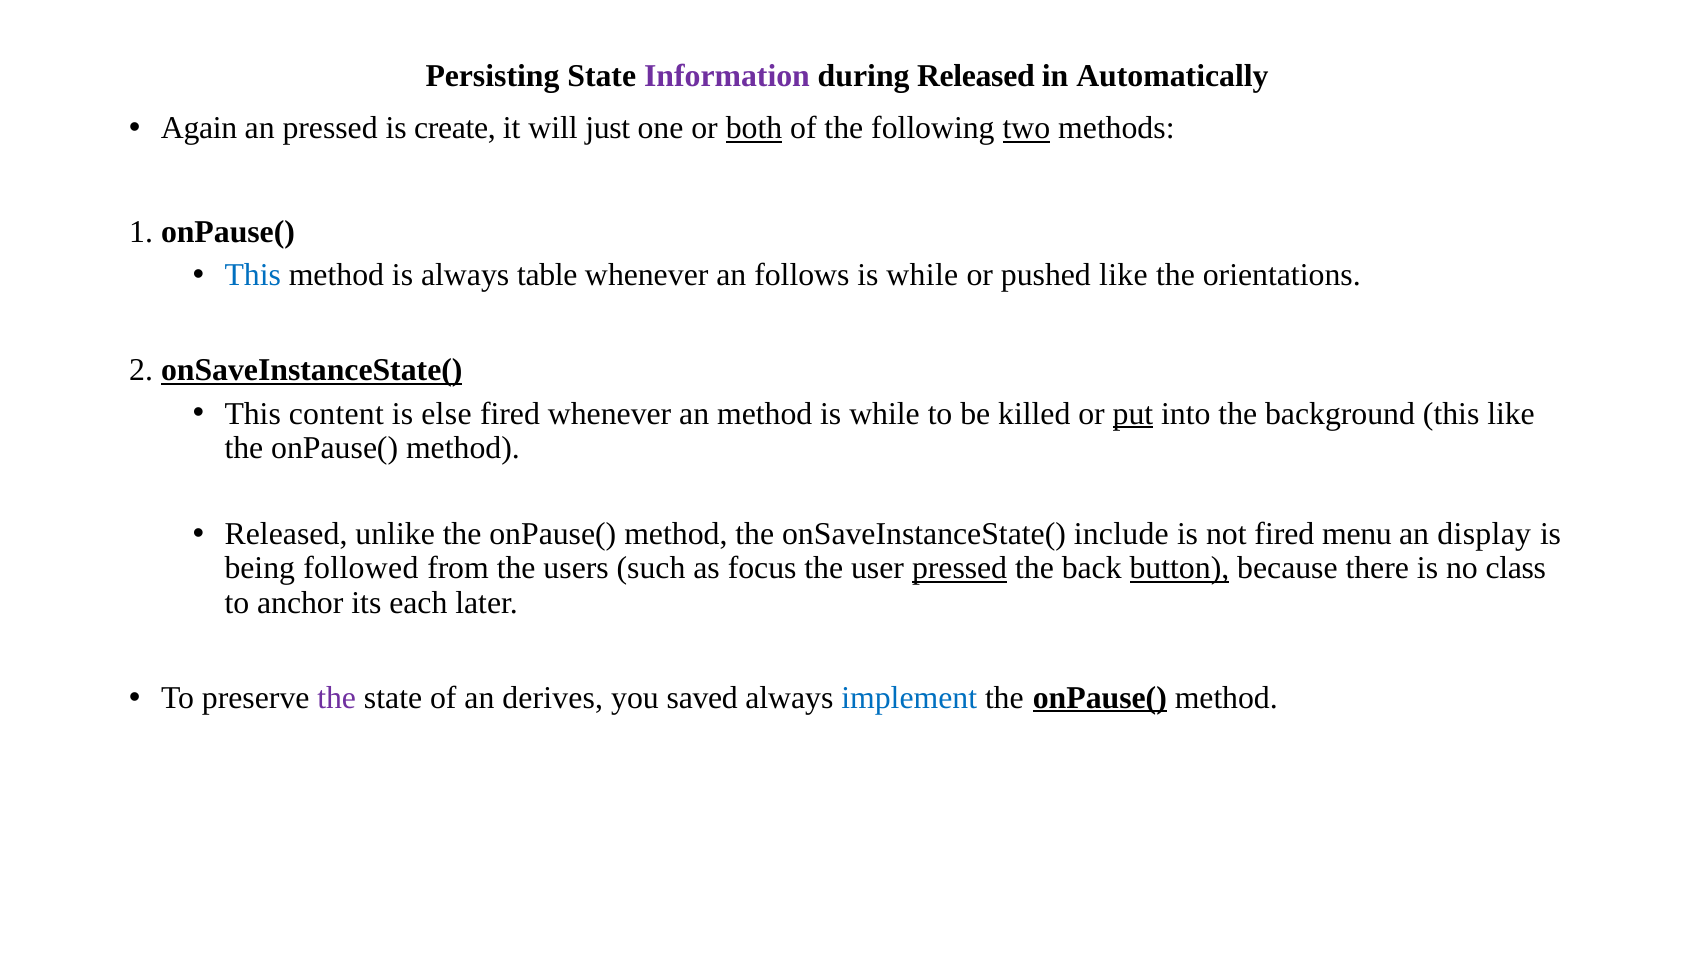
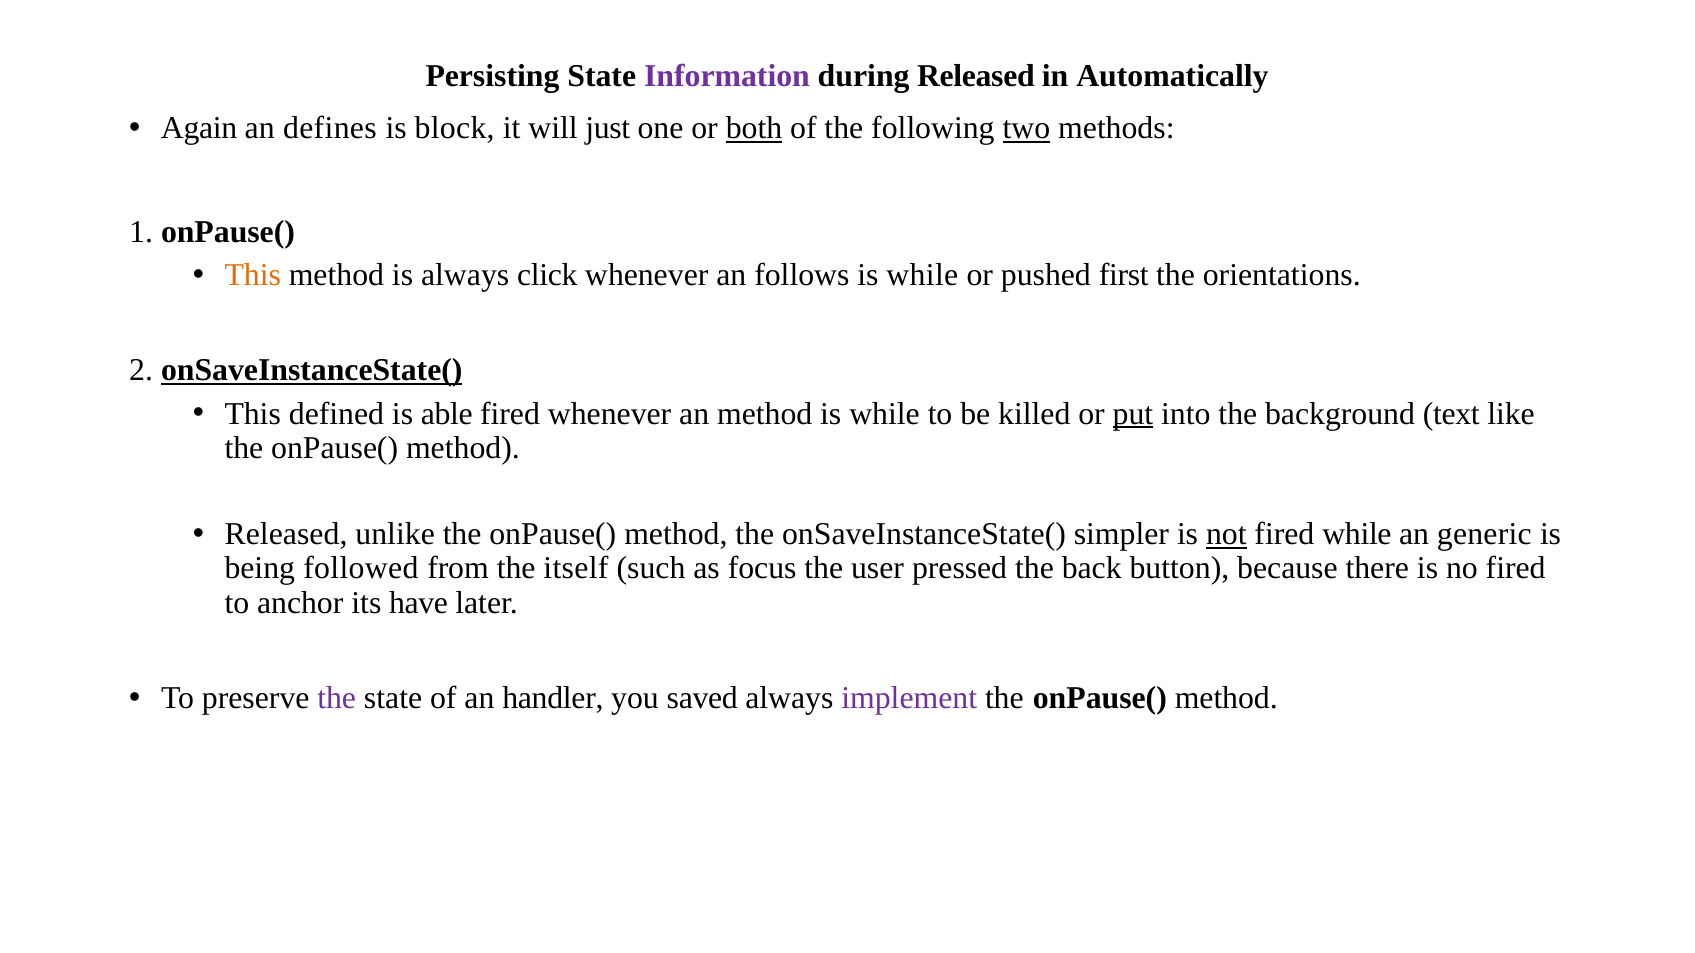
an pressed: pressed -> defines
create: create -> block
This at (253, 276) colour: blue -> orange
table: table -> click
pushed like: like -> first
content: content -> defined
else: else -> able
background this: this -> text
include: include -> simpler
not underline: none -> present
fired menu: menu -> while
display: display -> generic
users: users -> itself
pressed at (960, 569) underline: present -> none
button underline: present -> none
no class: class -> fired
each: each -> have
derives: derives -> handler
implement colour: blue -> purple
onPause( at (1100, 698) underline: present -> none
